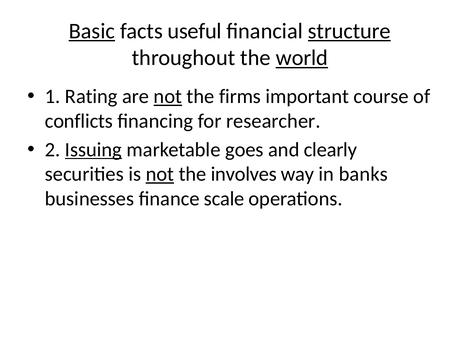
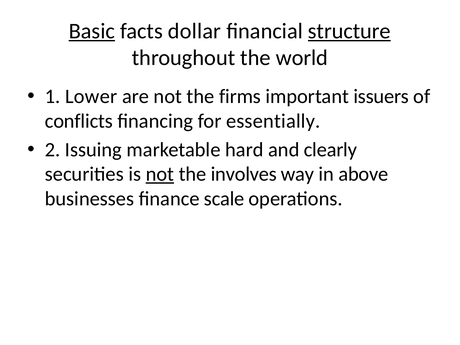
useful: useful -> dollar
world underline: present -> none
Rating: Rating -> Lower
not at (168, 96) underline: present -> none
course: course -> issuers
researcher: researcher -> essentially
Issuing underline: present -> none
goes: goes -> hard
banks: banks -> above
